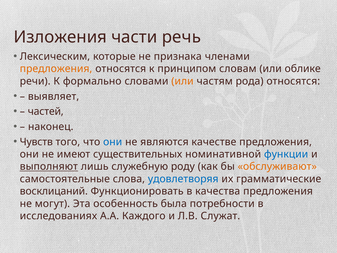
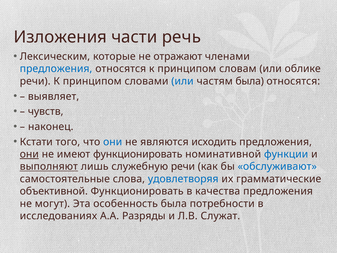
признака: признака -> отражают
предложения at (56, 69) colour: orange -> blue
речи К формально: формально -> принципом
или at (182, 81) colour: orange -> blue
частям рода: рода -> была
частей: частей -> чувств
Чувств: Чувств -> Кстати
качестве: качестве -> исходить
они at (29, 154) underline: none -> present
имеют существительных: существительных -> функционировать
служебную роду: роду -> речи
обслуживают colour: orange -> blue
восклицаний: восклицаний -> объективной
Каждого: Каждого -> Разряды
